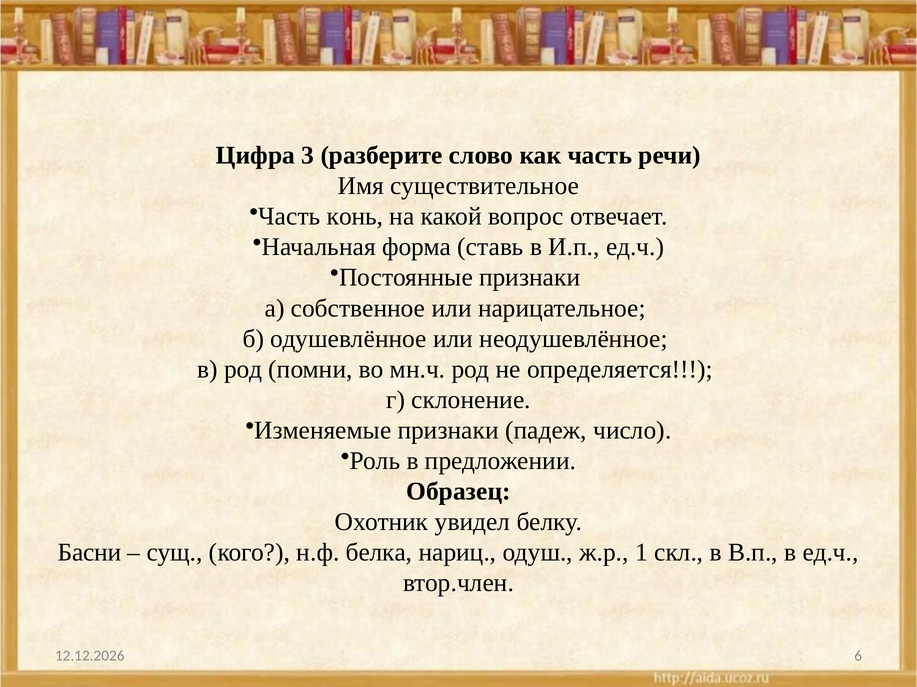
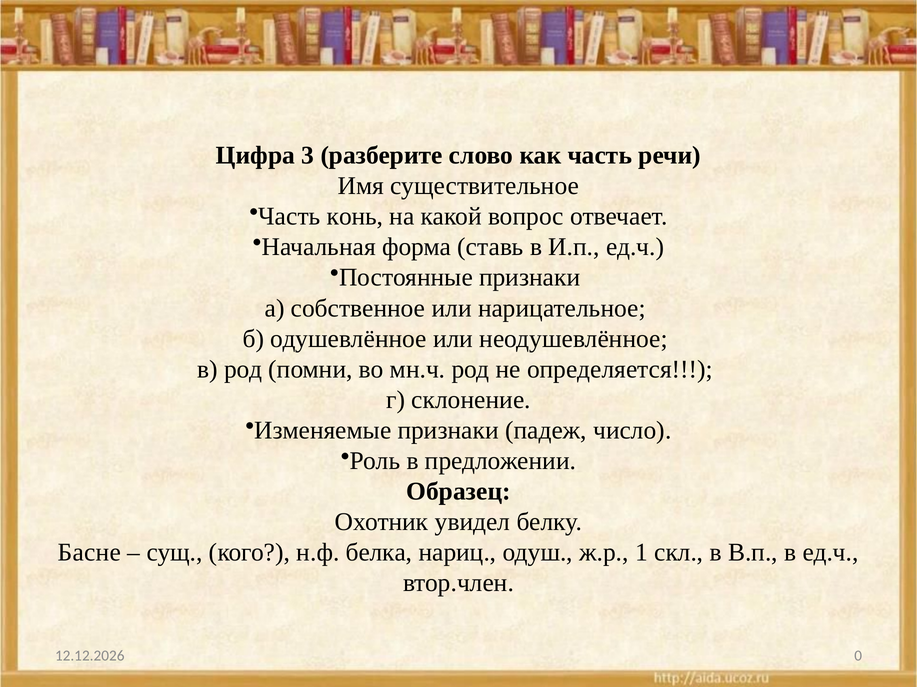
Басни: Басни -> Басне
6: 6 -> 0
